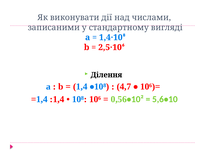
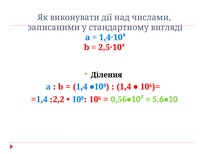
4,7 at (124, 87): 4,7 -> 1,4
:1,4: :1,4 -> :2,2
